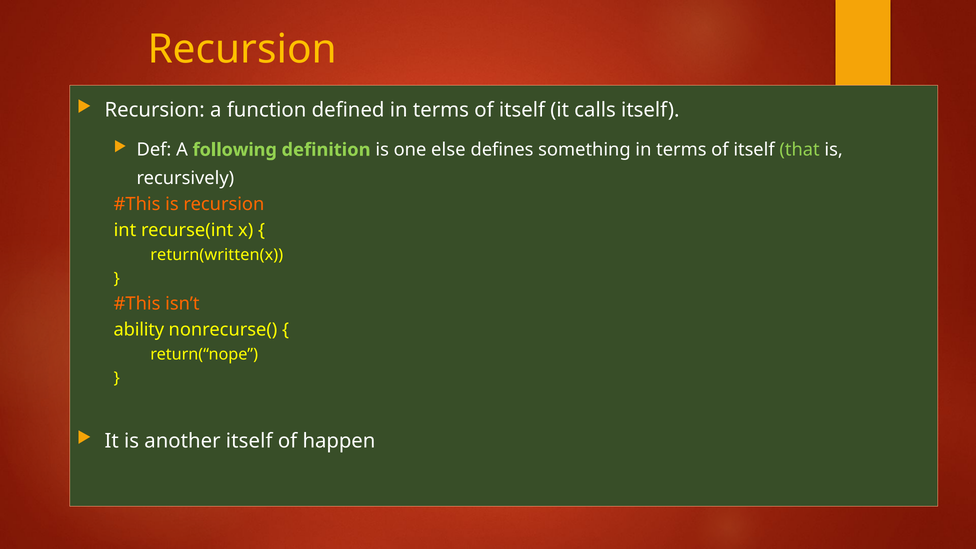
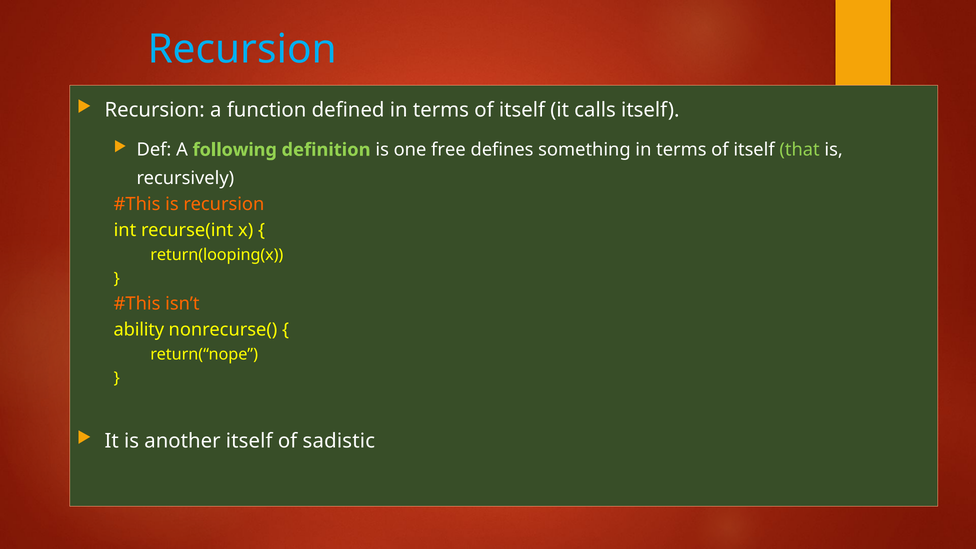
Recursion at (242, 49) colour: yellow -> light blue
else: else -> free
return(written(x: return(written(x -> return(looping(x
happen: happen -> sadistic
